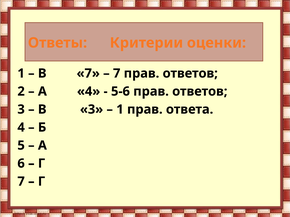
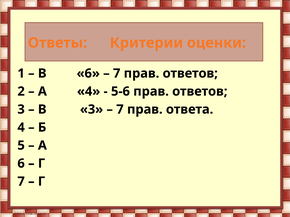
В 7: 7 -> 6
1 at (120, 110): 1 -> 7
